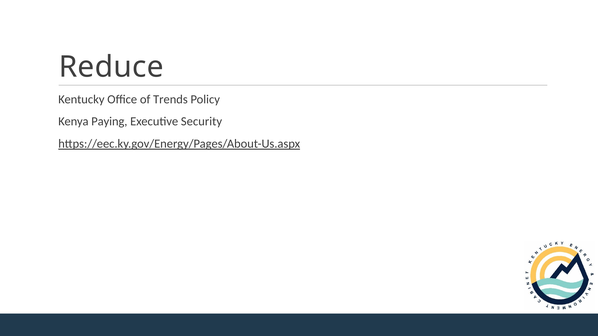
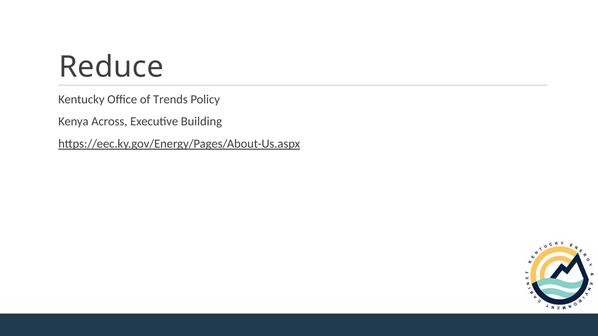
Paying: Paying -> Across
Security: Security -> Building
